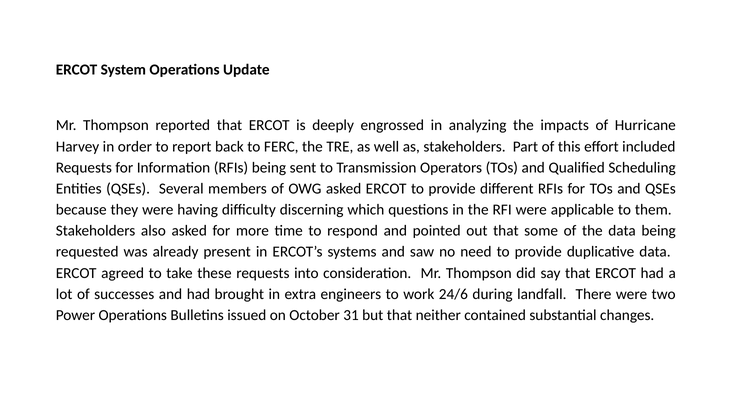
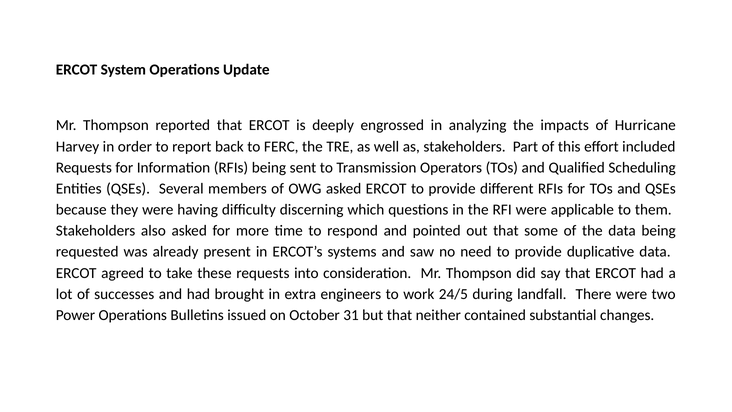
24/6: 24/6 -> 24/5
